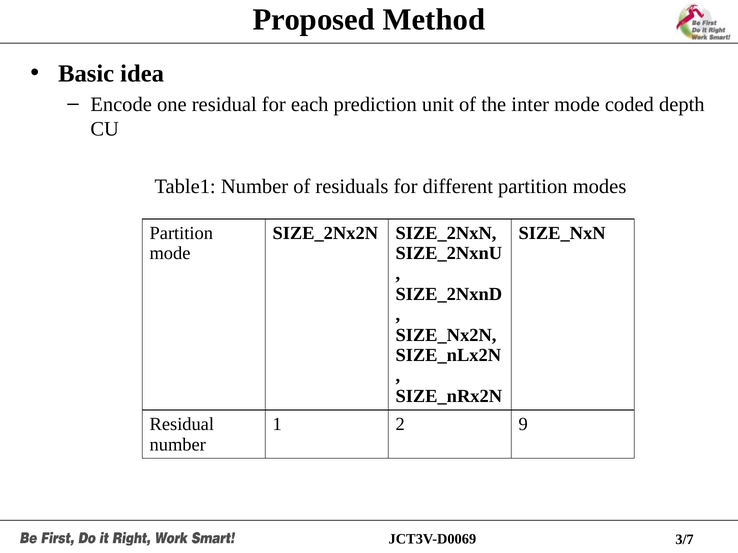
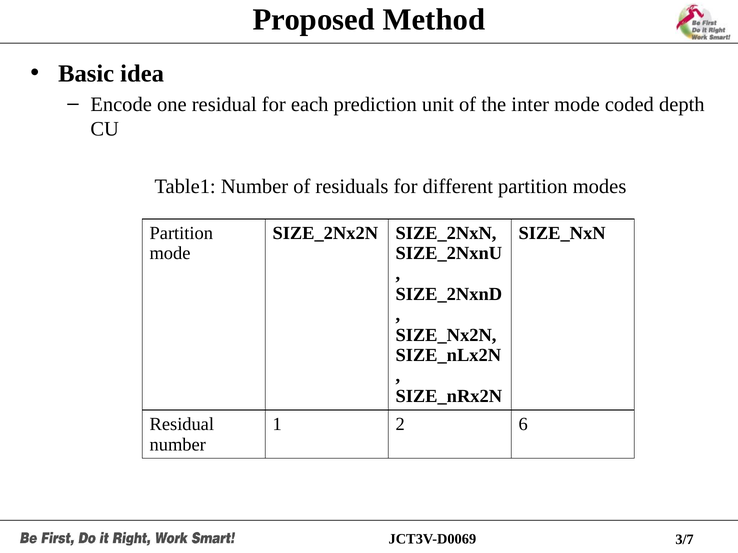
9: 9 -> 6
